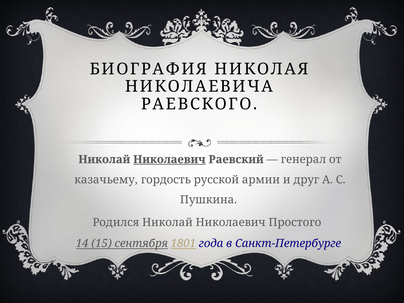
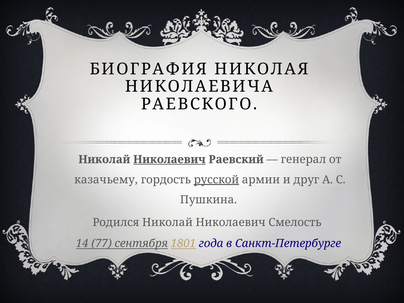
русской underline: none -> present
Простого: Простого -> Смелость
15: 15 -> 77
